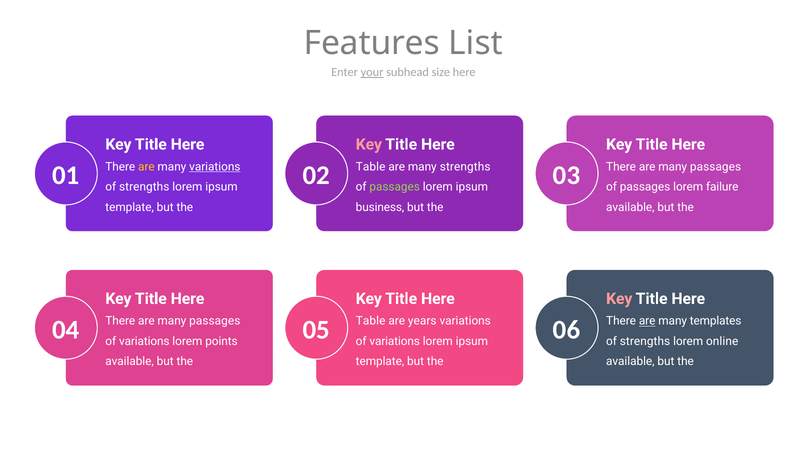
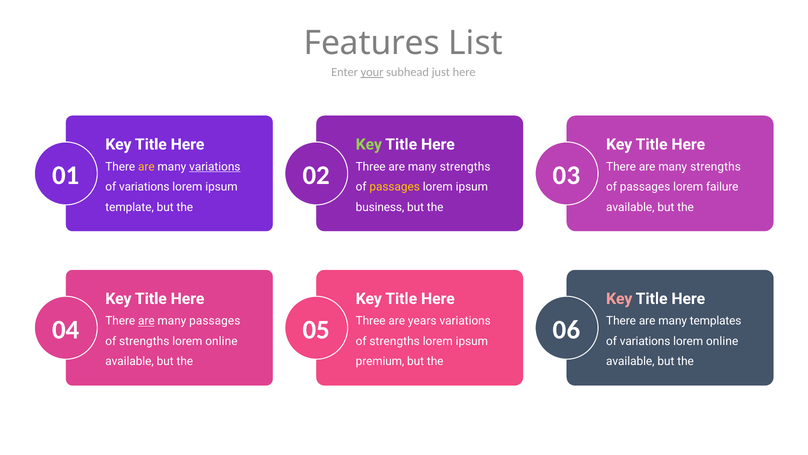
size: size -> just
Key at (369, 144) colour: pink -> light green
Table at (371, 167): Table -> Three
passages at (716, 167): passages -> strengths
strengths at (144, 187): strengths -> variations
passages at (395, 187) colour: light green -> yellow
are at (146, 321) underline: none -> present
Table at (371, 321): Table -> Three
are at (647, 321) underline: present -> none
variations at (144, 341): variations -> strengths
points at (221, 341): points -> online
variations at (395, 341): variations -> strengths
strengths at (645, 341): strengths -> variations
template at (380, 361): template -> premium
